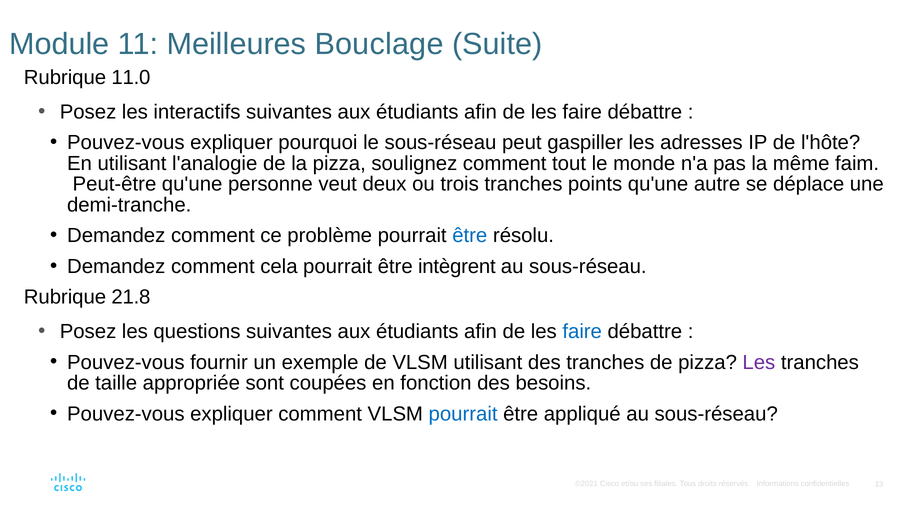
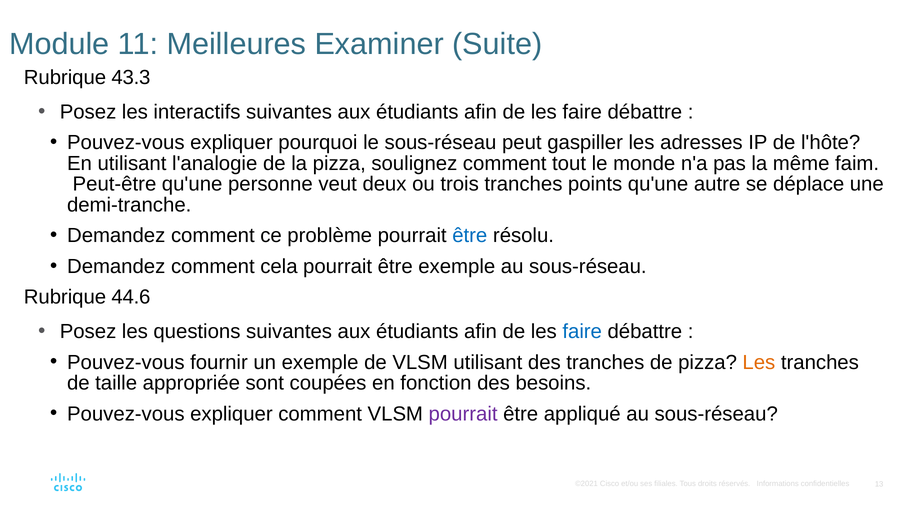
Bouclage: Bouclage -> Examiner
11.0: 11.0 -> 43.3
être intègrent: intègrent -> exemple
21.8: 21.8 -> 44.6
Les at (759, 363) colour: purple -> orange
pourrait at (463, 414) colour: blue -> purple
